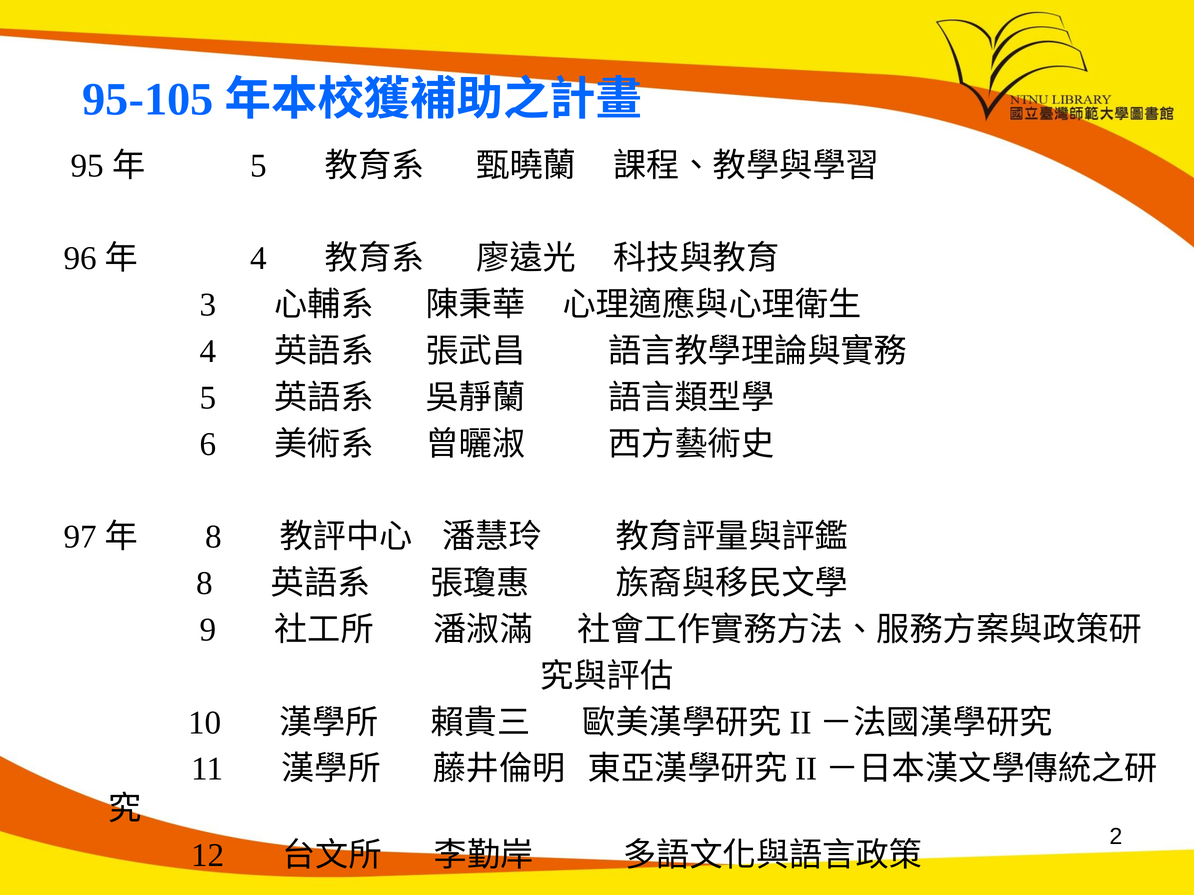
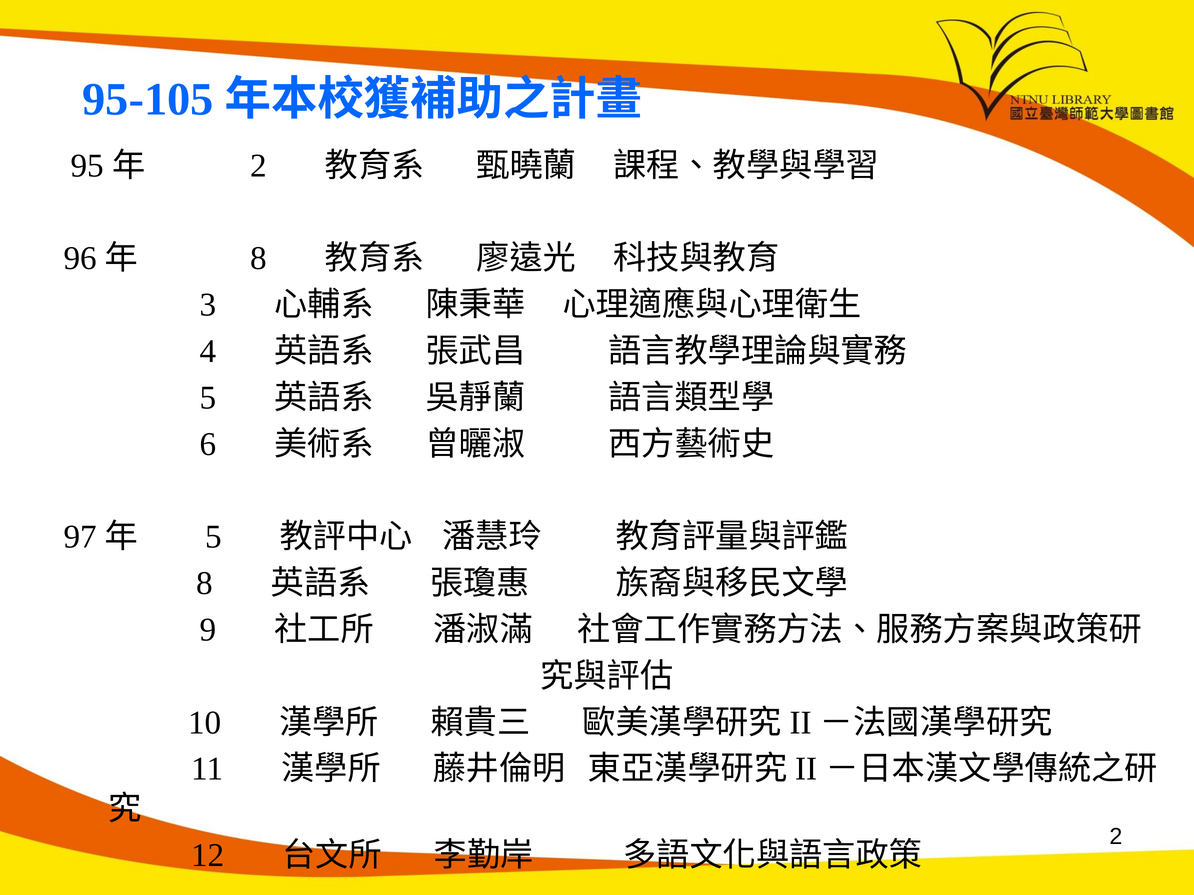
5 at (259, 166): 5 -> 2
4 at (259, 259): 4 -> 8
8 at (214, 537): 8 -> 5
